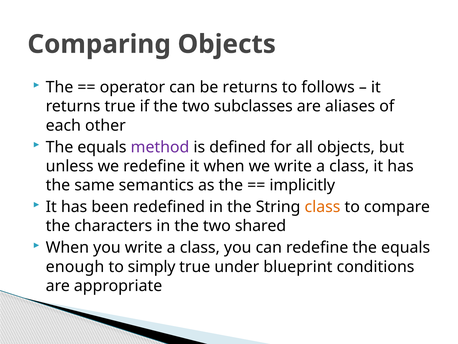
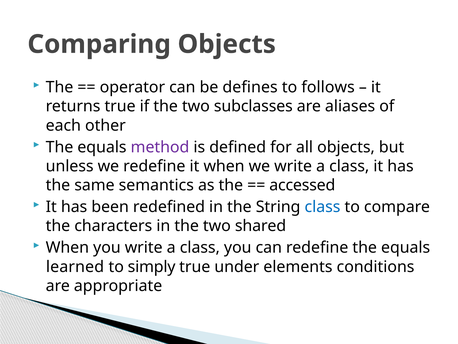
be returns: returns -> defines
implicitly: implicitly -> accessed
class at (322, 207) colour: orange -> blue
enough: enough -> learned
blueprint: blueprint -> elements
